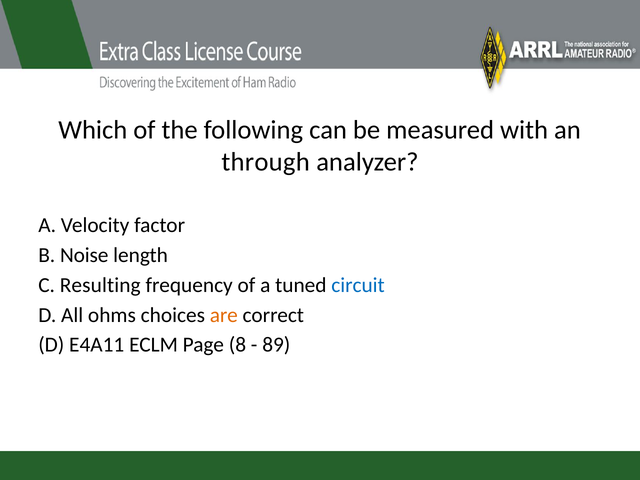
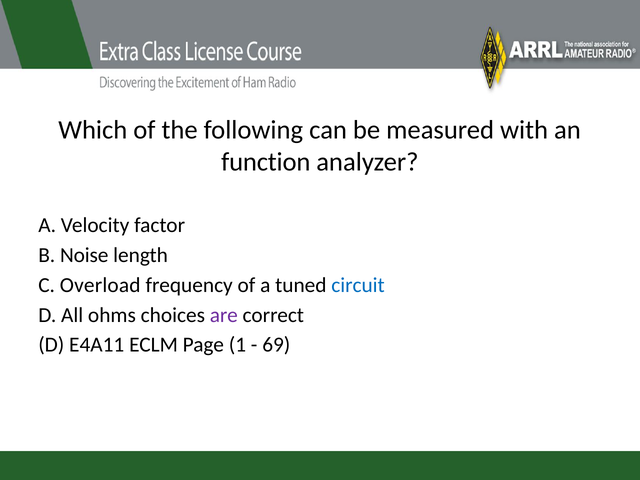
through: through -> function
Resulting: Resulting -> Overload
are colour: orange -> purple
8: 8 -> 1
89: 89 -> 69
